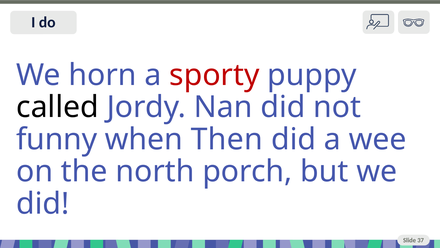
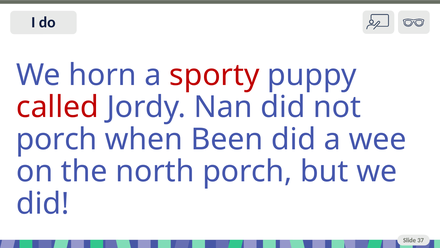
called colour: black -> red
funny at (57, 139): funny -> porch
Then: Then -> Been
